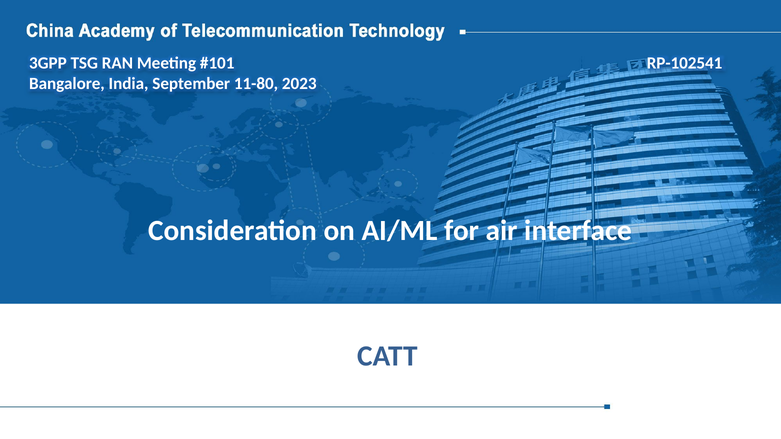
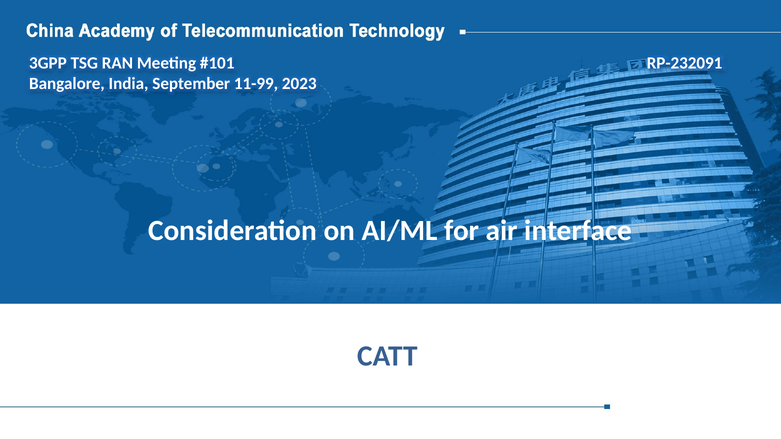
RP-102541: RP-102541 -> RP-232091
11-80: 11-80 -> 11-99
